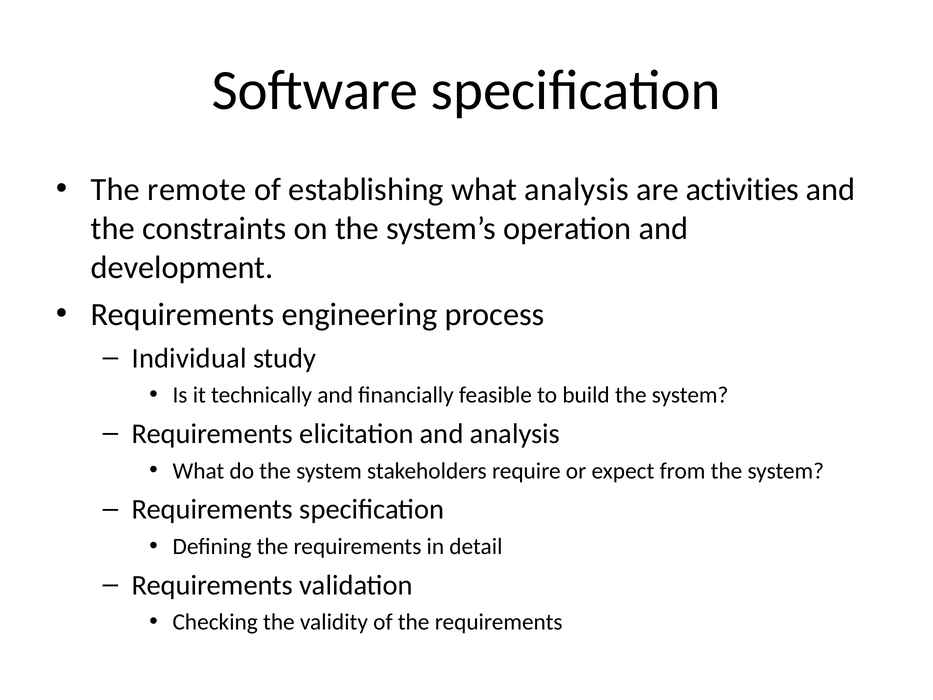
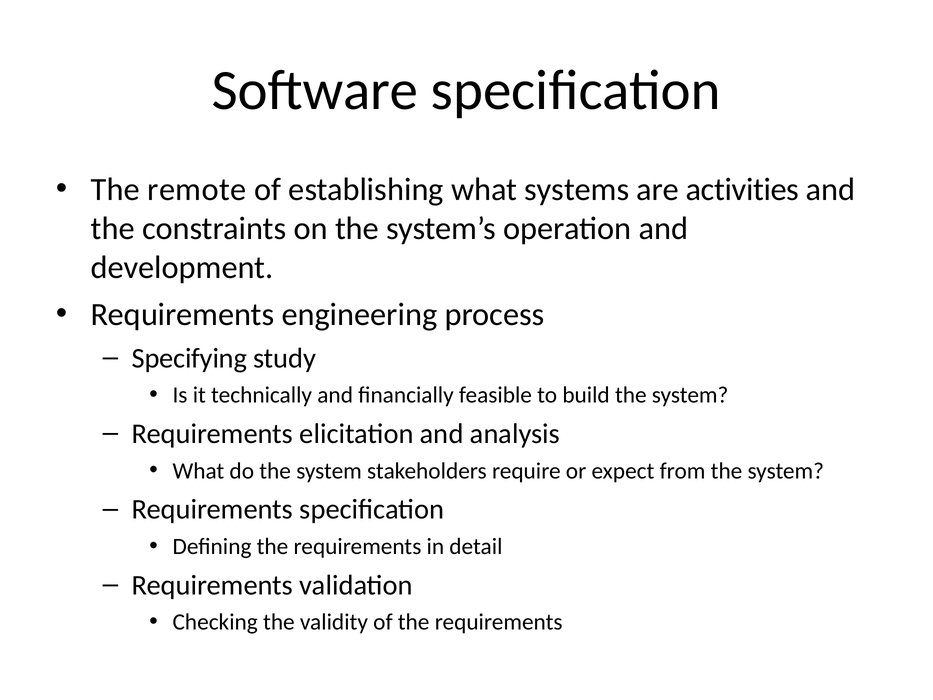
what analysis: analysis -> systems
Individual: Individual -> Specifying
